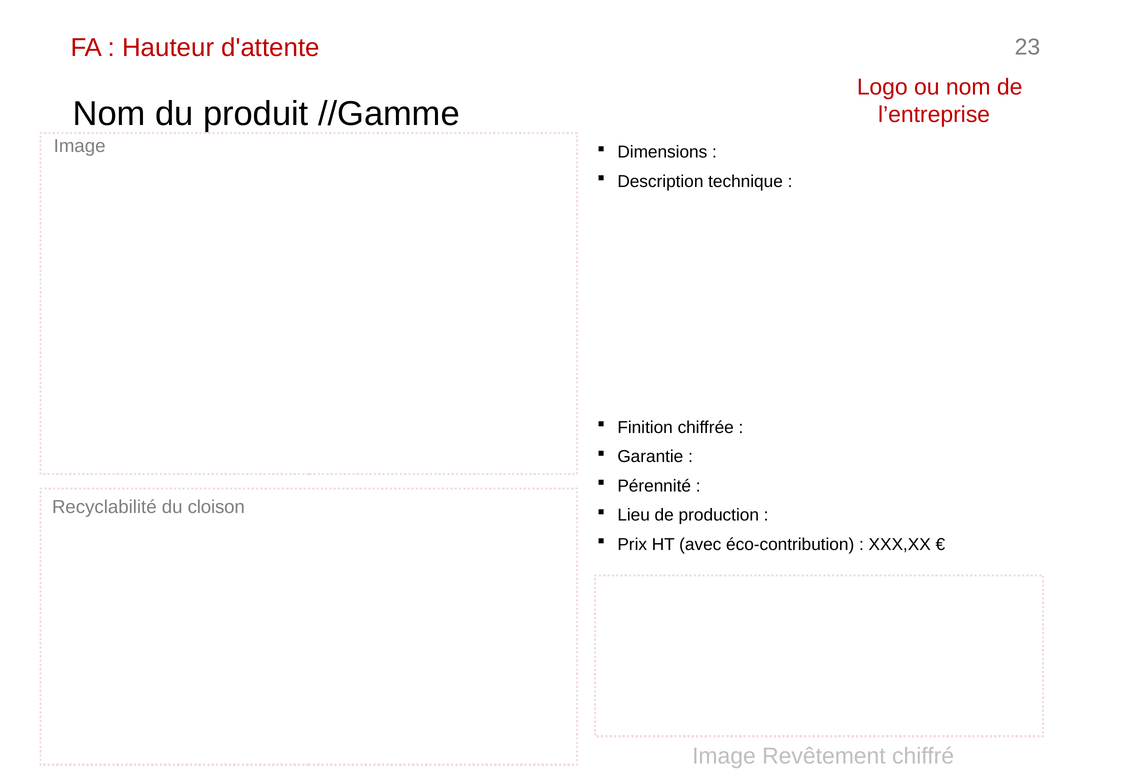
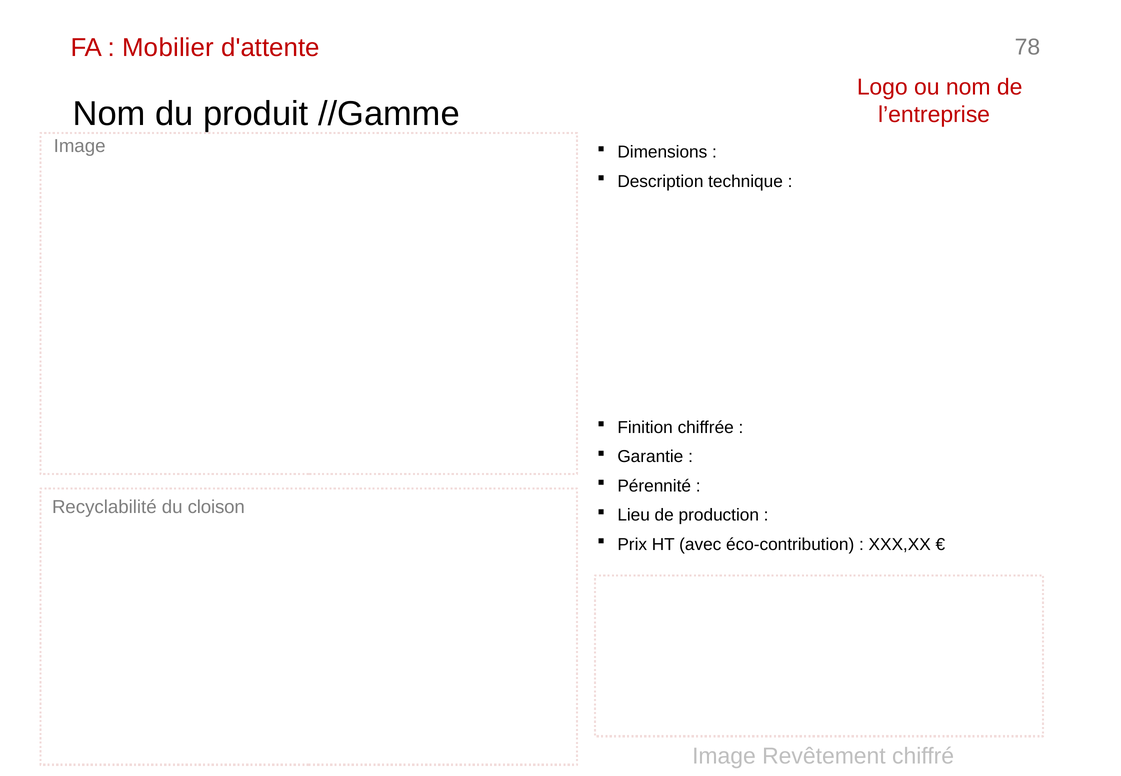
Hauteur: Hauteur -> Mobilier
23: 23 -> 78
